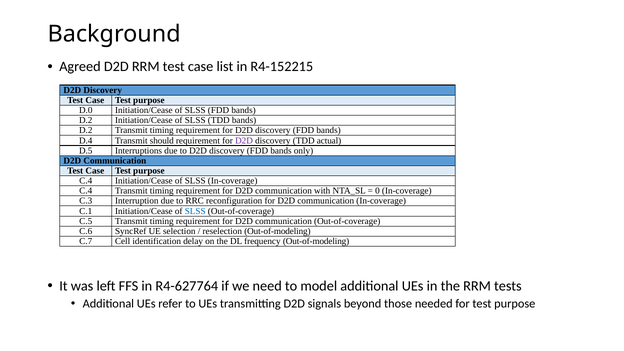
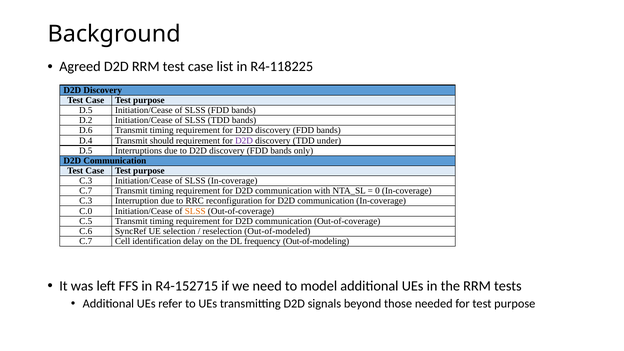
R4-152215: R4-152215 -> R4-118225
D.0 at (86, 110): D.0 -> D.5
D.2 at (86, 130): D.2 -> D.6
actual: actual -> under
C.4 at (86, 181): C.4 -> C.3
C.4 at (86, 191): C.4 -> C.7
C.1: C.1 -> C.0
SLSS at (195, 211) colour: blue -> orange
reselection Out-of-modeling: Out-of-modeling -> Out-of-modeled
R4-627764: R4-627764 -> R4-152715
